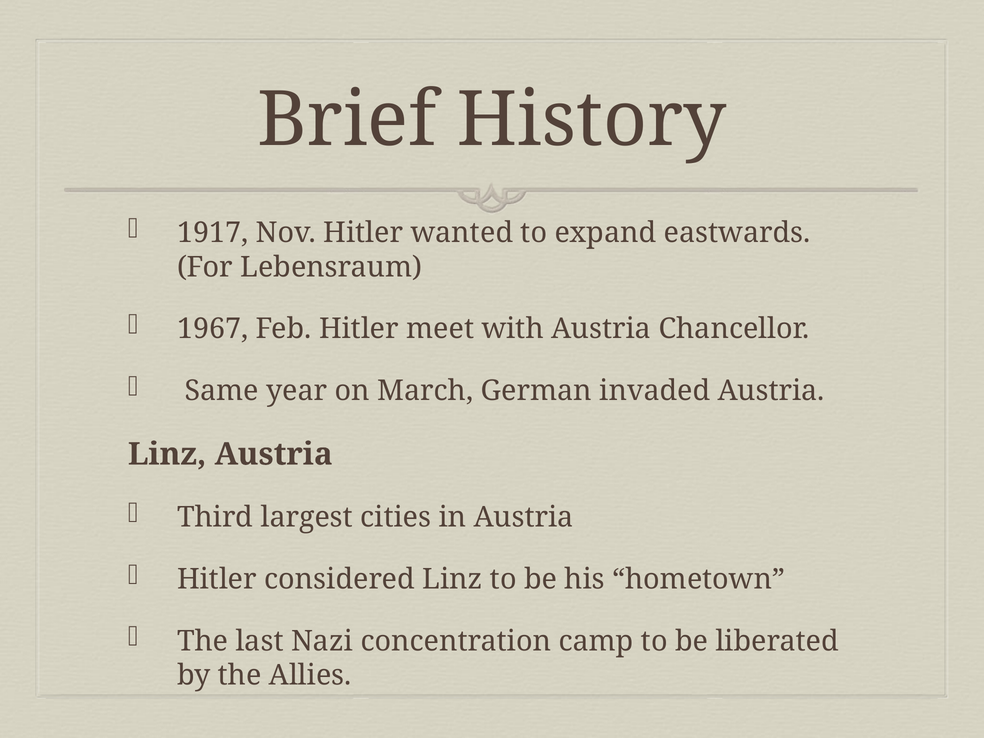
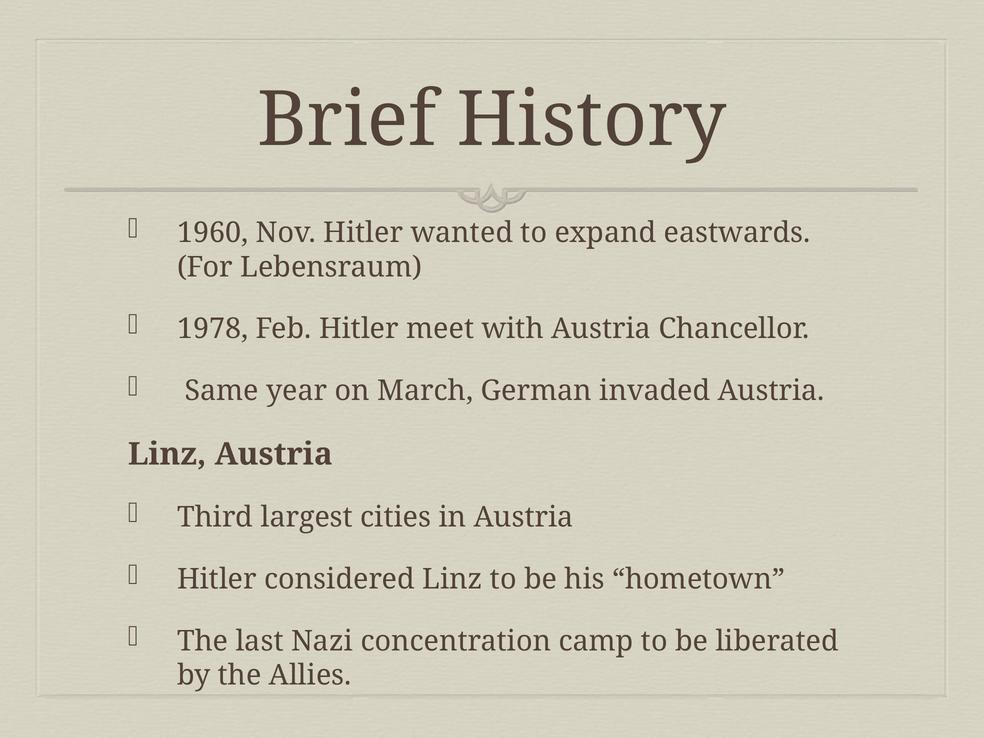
1917: 1917 -> 1960
1967: 1967 -> 1978
